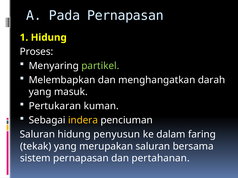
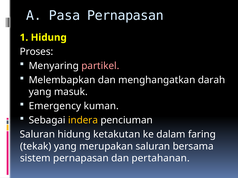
Pada: Pada -> Pasa
partikel colour: light green -> pink
Pertukaran: Pertukaran -> Emergency
penyusun: penyusun -> ketakutan
